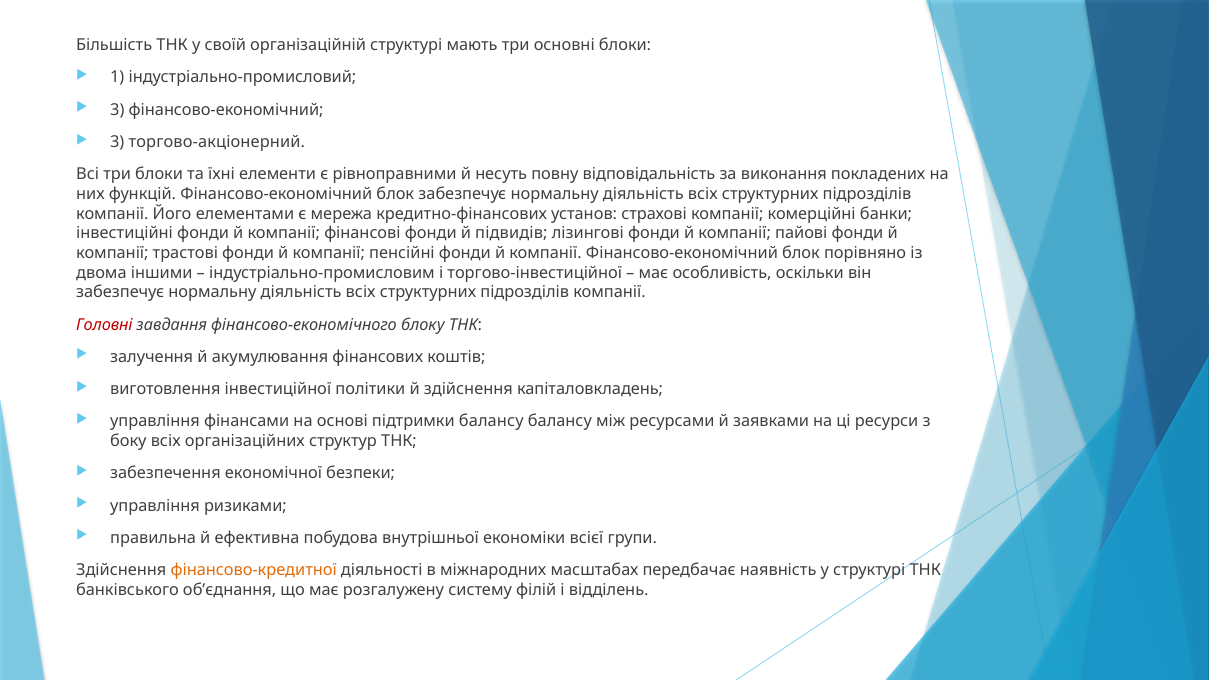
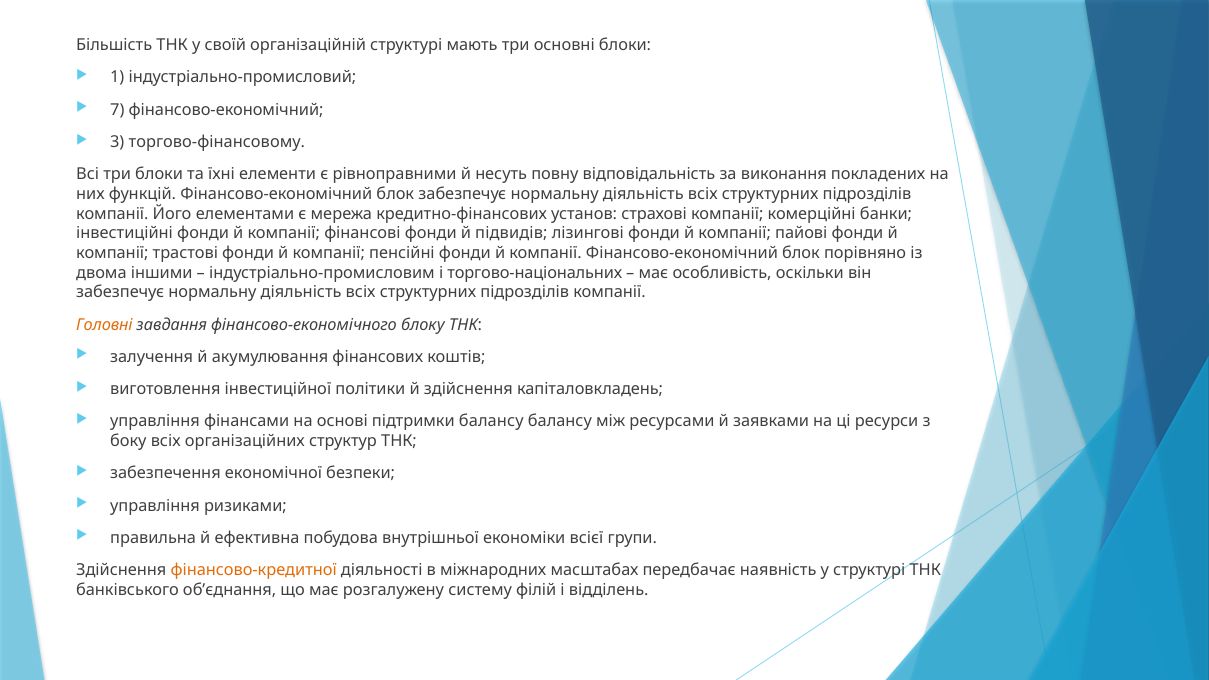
3 at (117, 110): 3 -> 7
торгово-акціонерний: торгово-акціонерний -> торгово-фінансовому
торгово-інвестиційної: торгово-інвестиційної -> торгово-національних
Головні colour: red -> orange
